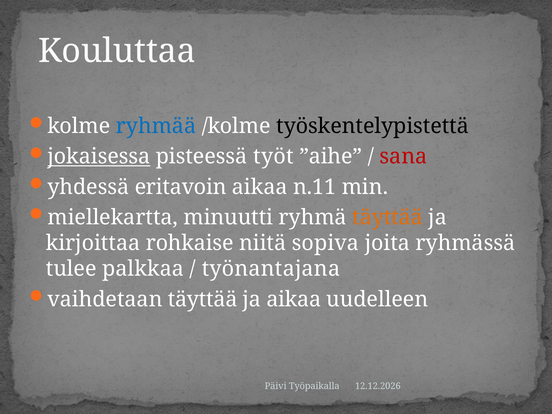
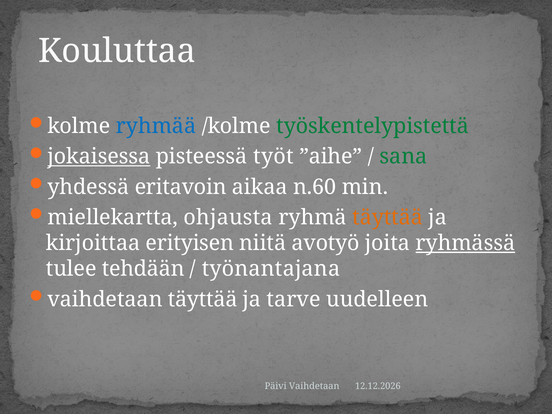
työskentelypistettä colour: black -> green
sana colour: red -> green
n.11: n.11 -> n.60
minuutti: minuutti -> ohjausta
rohkaise: rohkaise -> erityisen
sopiva: sopiva -> avotyö
ryhmässä underline: none -> present
palkkaa: palkkaa -> tehdään
ja aikaa: aikaa -> tarve
Päivi Työpaikalla: Työpaikalla -> Vaihdetaan
